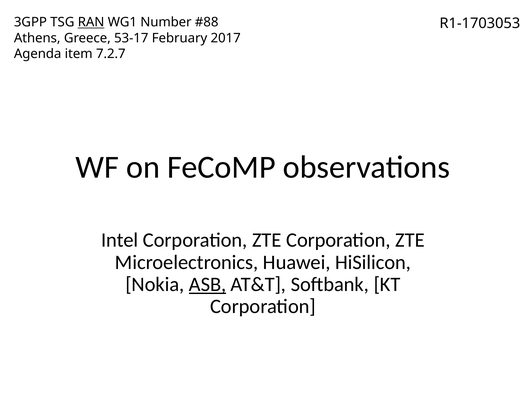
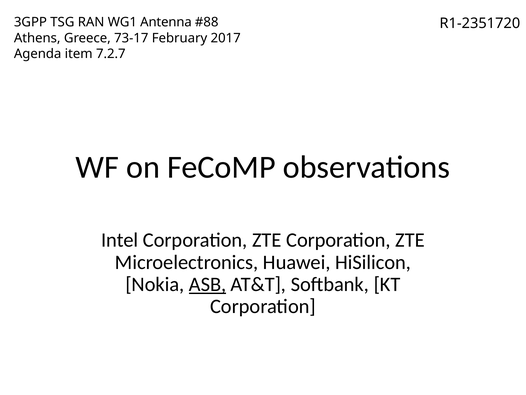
RAN underline: present -> none
Number: Number -> Antenna
R1-1703053: R1-1703053 -> R1-2351720
53-17: 53-17 -> 73-17
